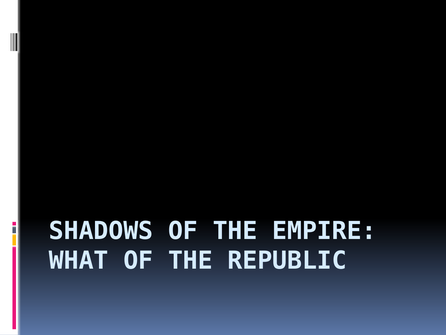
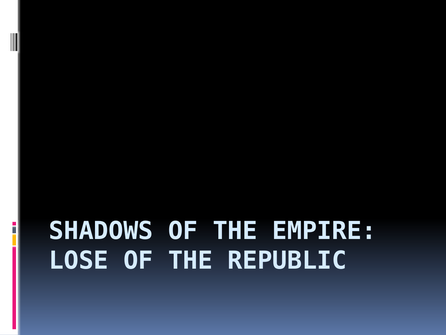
WHAT: WHAT -> LOSE
